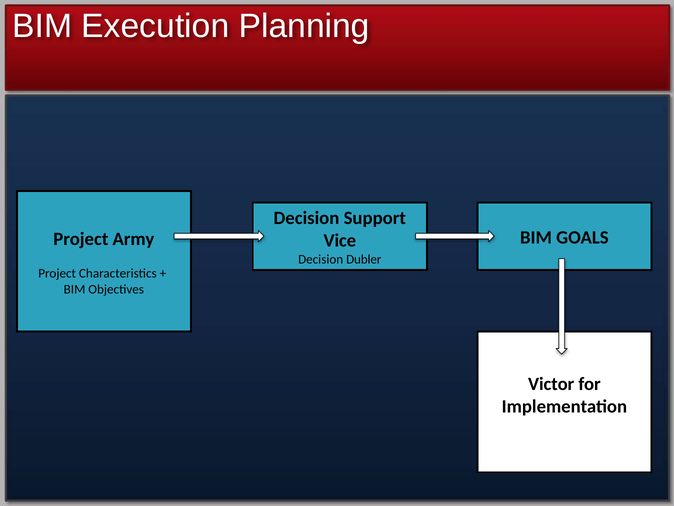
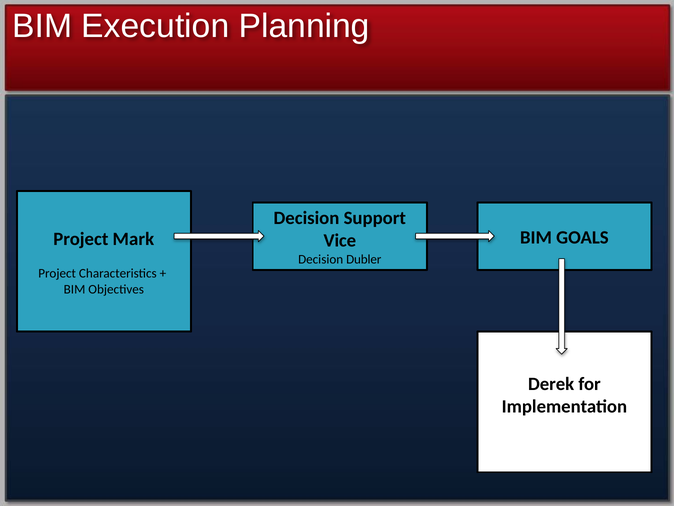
Army: Army -> Mark
Victor: Victor -> Derek
